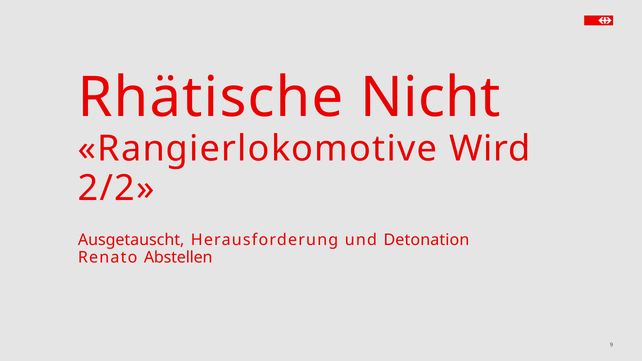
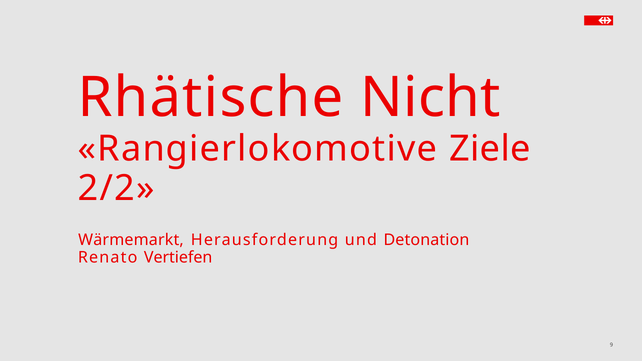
Wird: Wird -> Ziele
Ausgetauscht: Ausgetauscht -> Wärmemarkt
Abstellen: Abstellen -> Vertiefen
